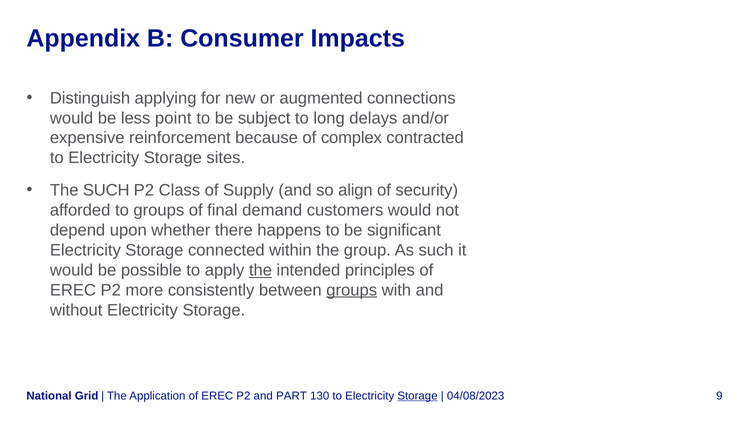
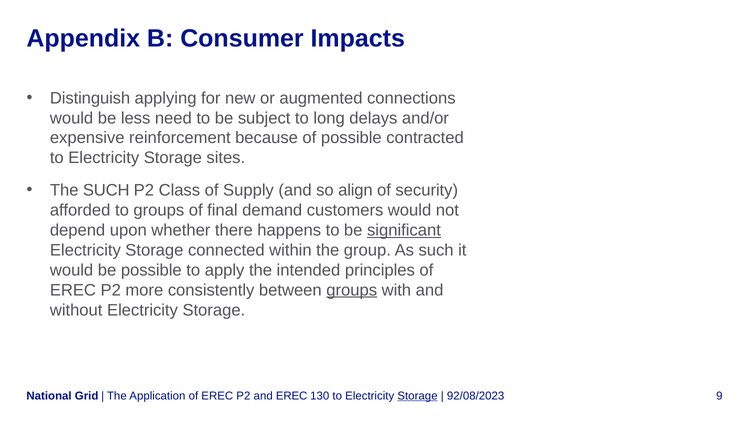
point: point -> need
of complex: complex -> possible
significant underline: none -> present
the at (261, 270) underline: present -> none
and PART: PART -> EREC
04/08/2023: 04/08/2023 -> 92/08/2023
